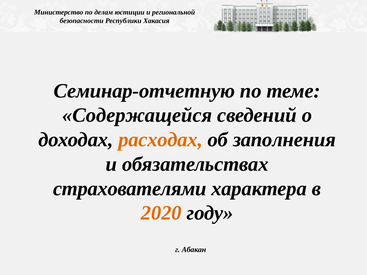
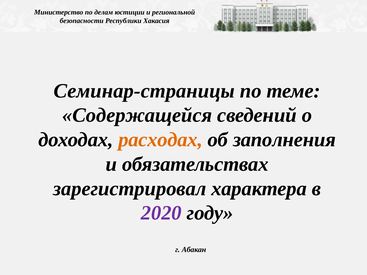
Семинар-отчетную: Семинар-отчетную -> Семинар-страницы
страхователями: страхователями -> зарегистрировал
2020 colour: orange -> purple
